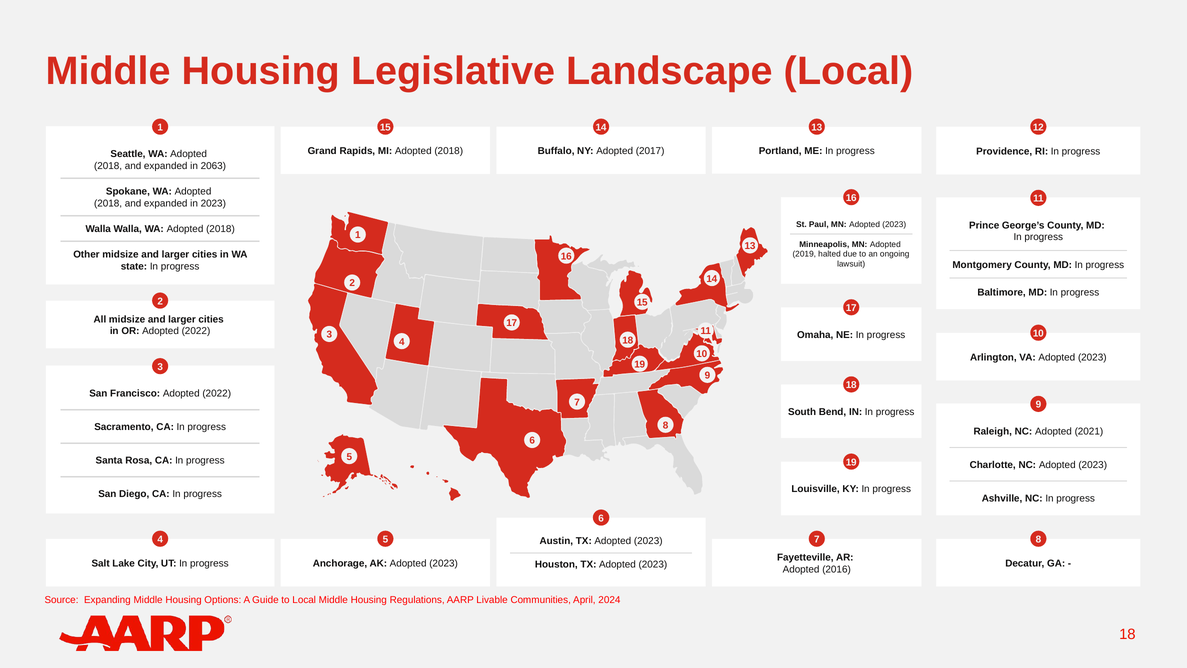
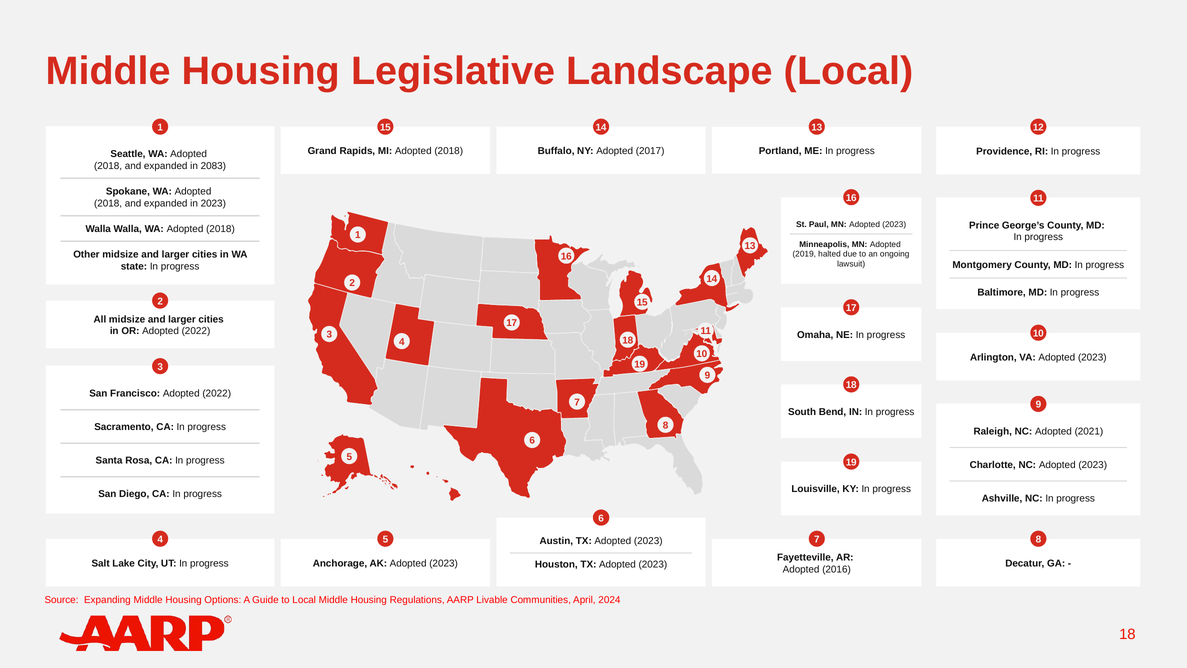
2063: 2063 -> 2083
